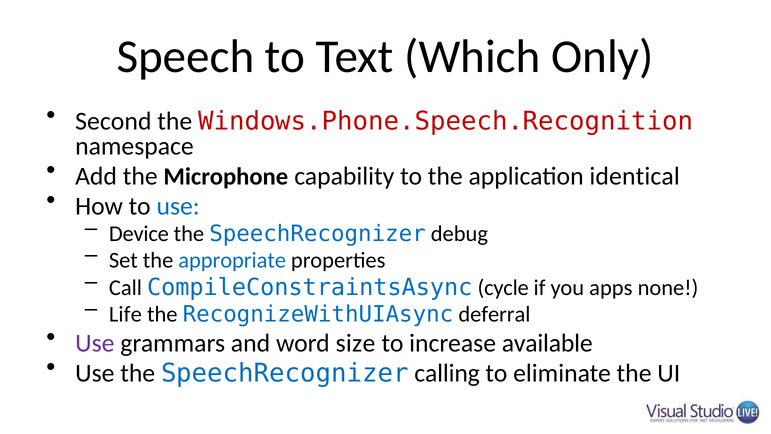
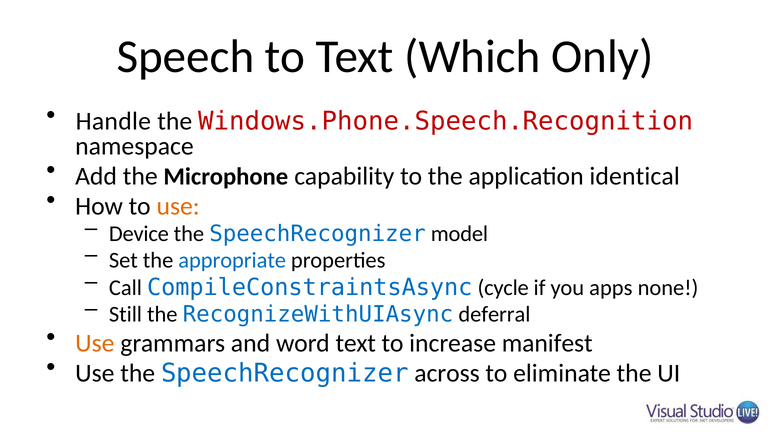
Second: Second -> Handle
use at (178, 206) colour: blue -> orange
debug: debug -> model
Life: Life -> Still
Use at (95, 343) colour: purple -> orange
word size: size -> text
available: available -> manifest
calling: calling -> across
